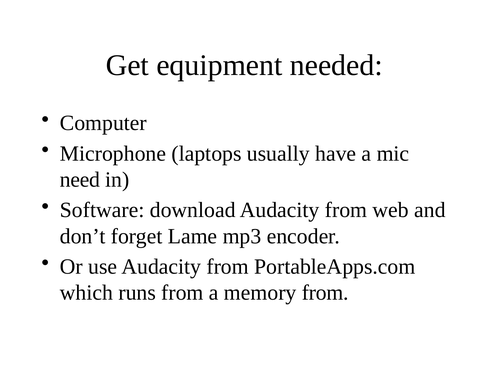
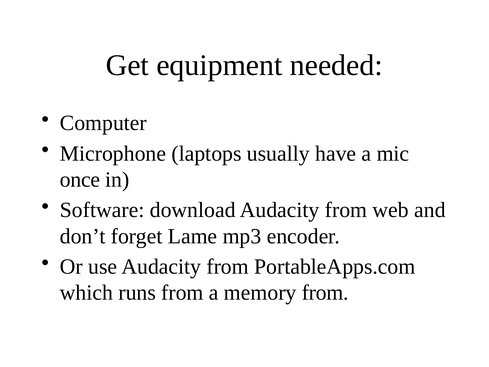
need: need -> once
